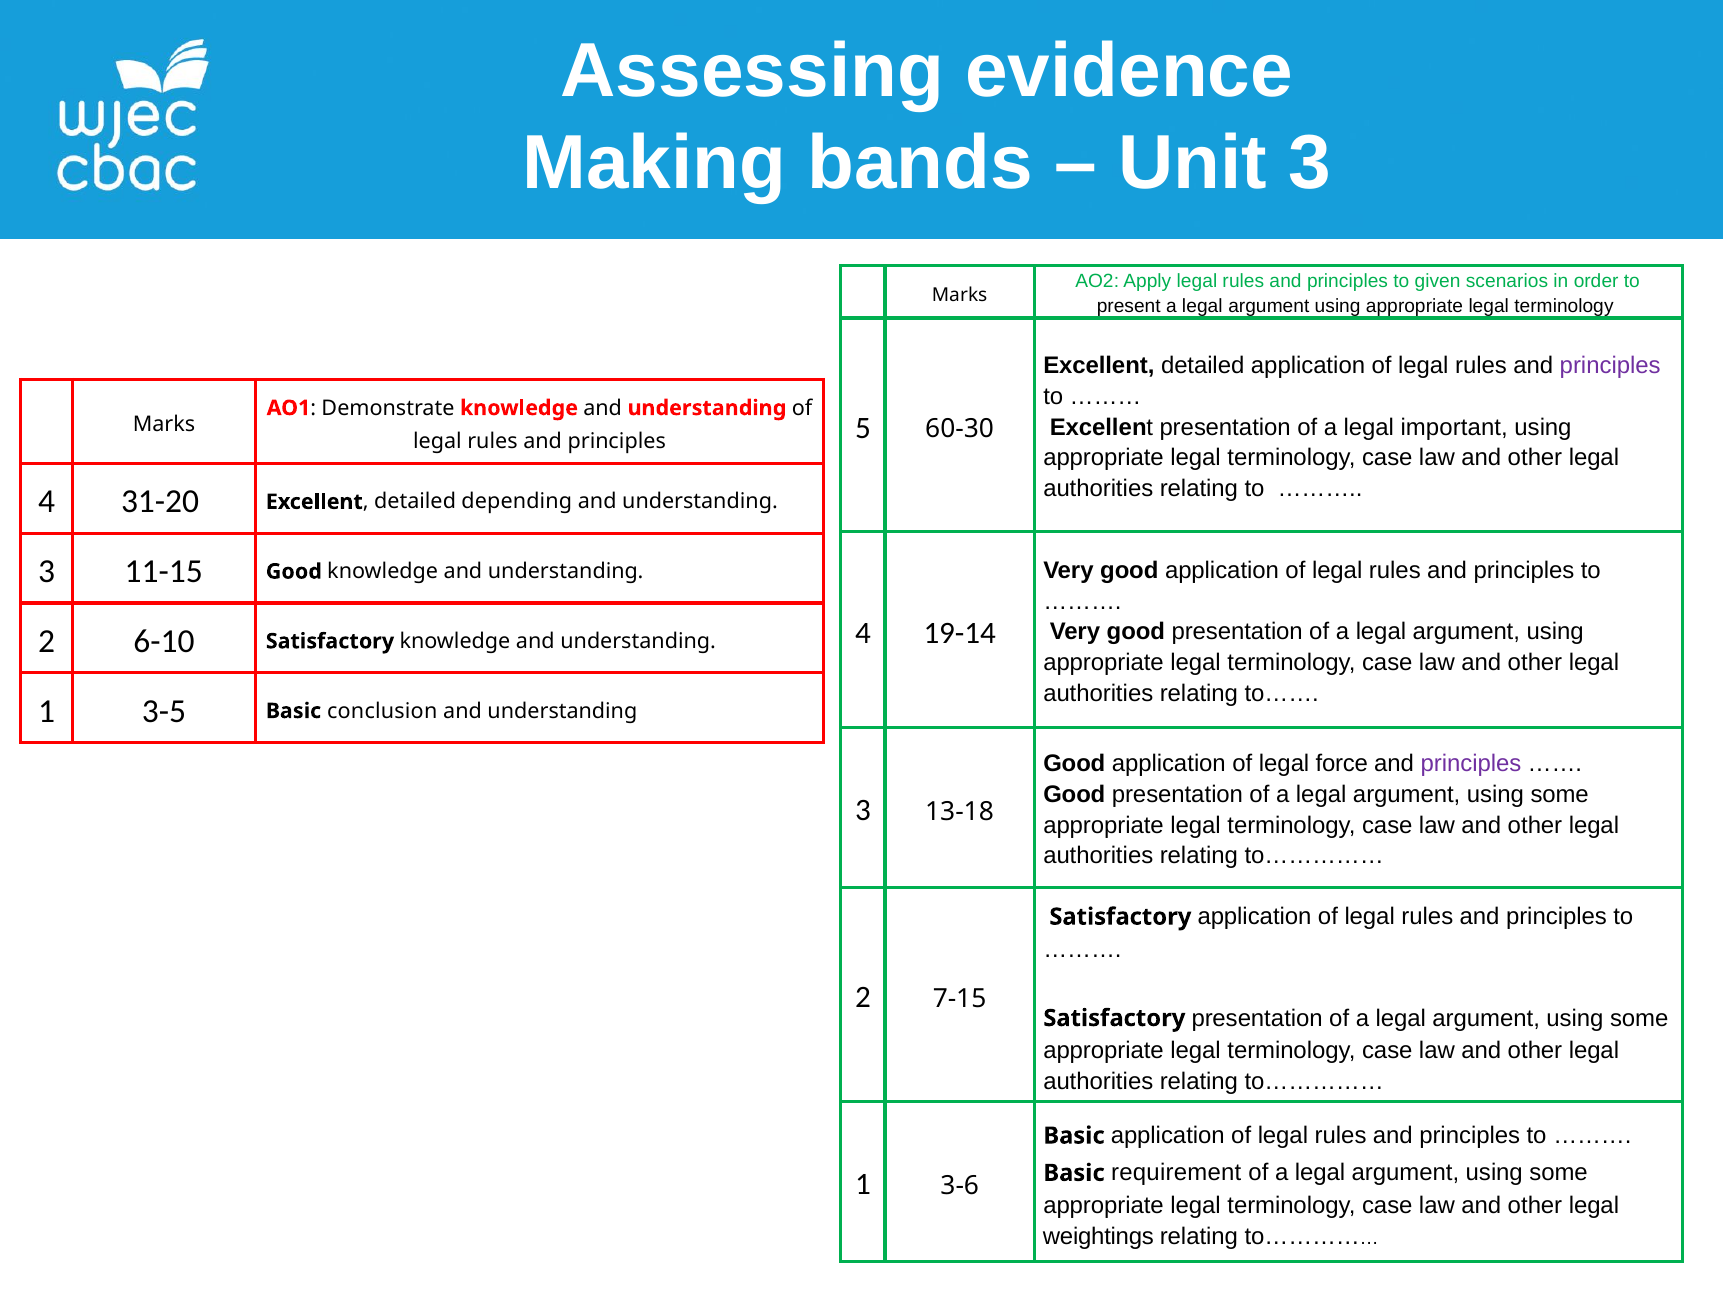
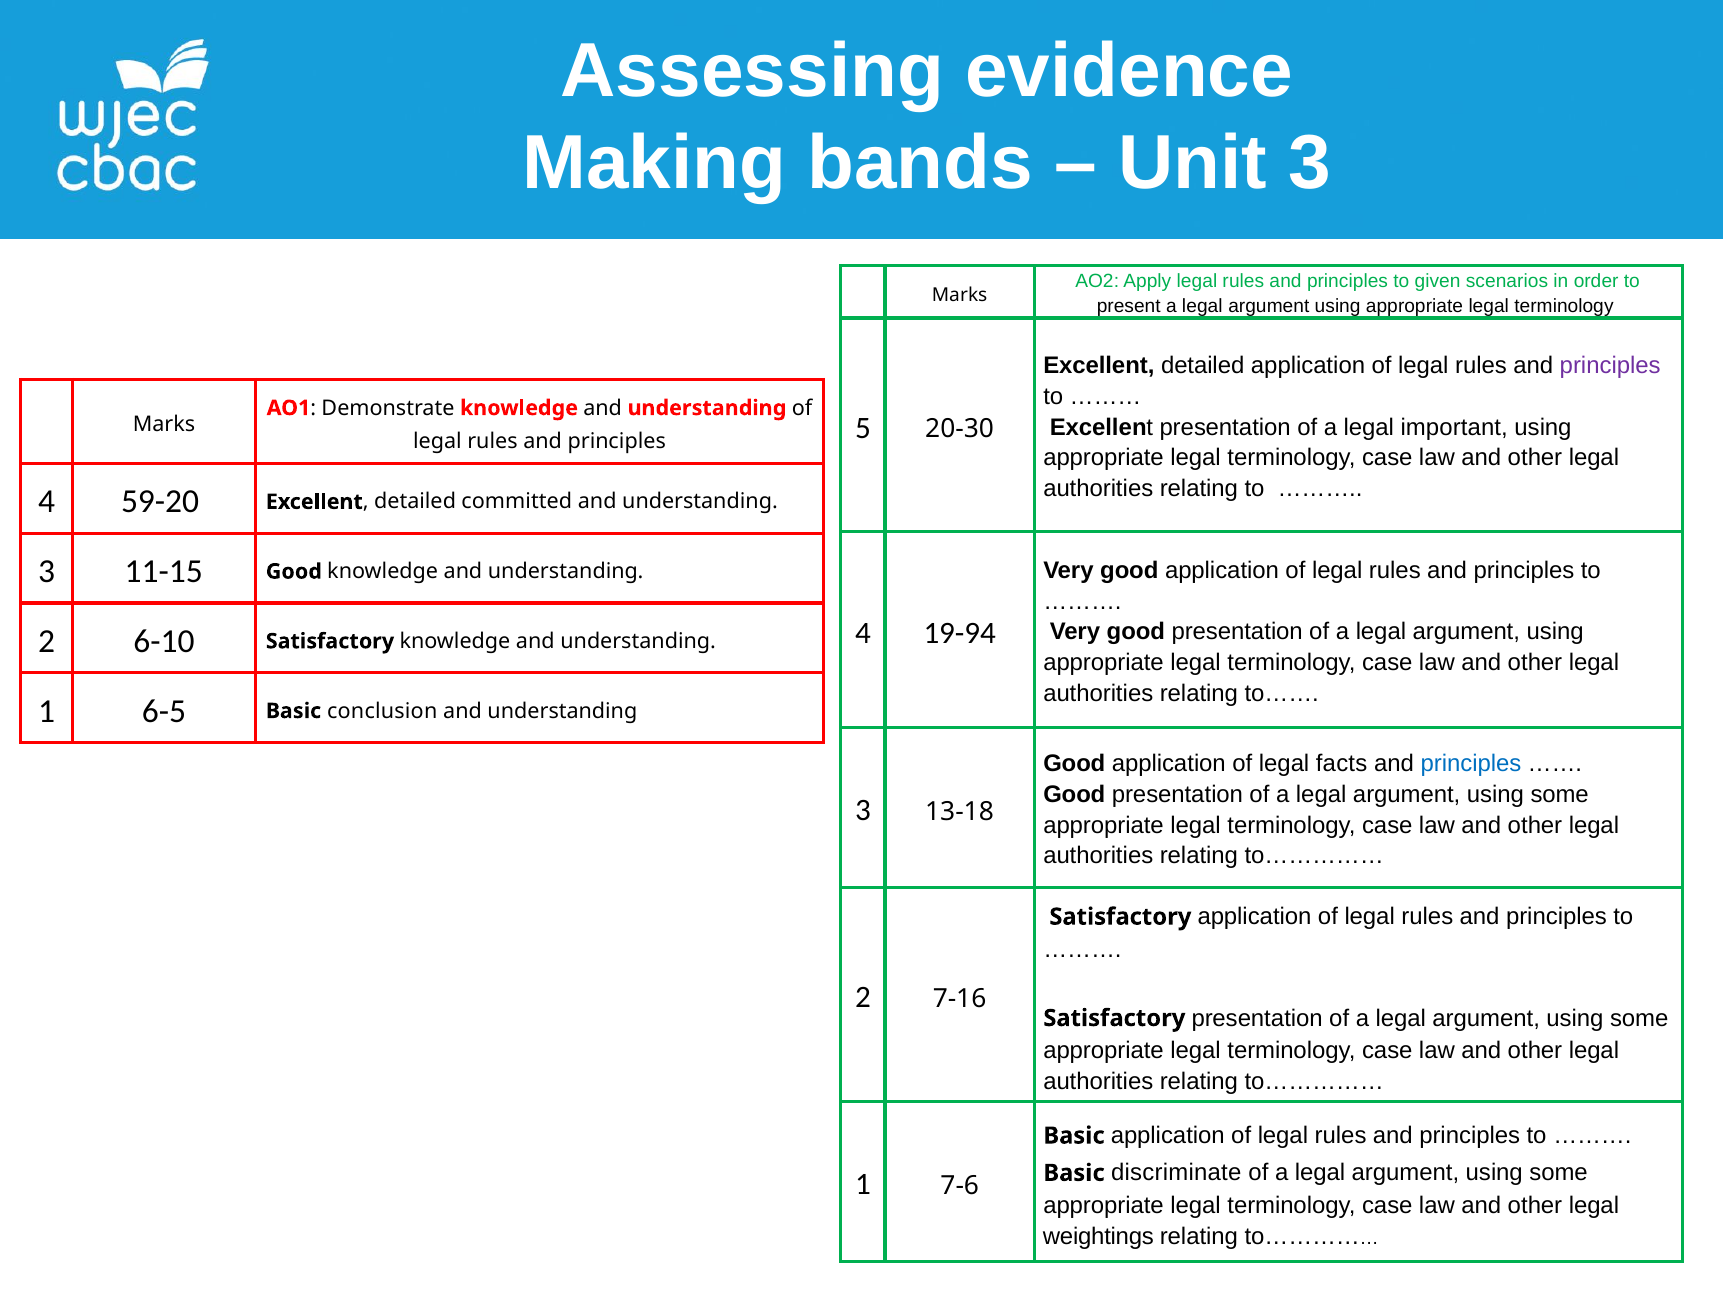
60-30: 60-30 -> 20-30
31-20: 31-20 -> 59-20
depending: depending -> committed
19-14: 19-14 -> 19-94
3-5: 3-5 -> 6-5
force: force -> facts
principles at (1471, 764) colour: purple -> blue
7-15: 7-15 -> 7-16
requirement: requirement -> discriminate
3-6: 3-6 -> 7-6
